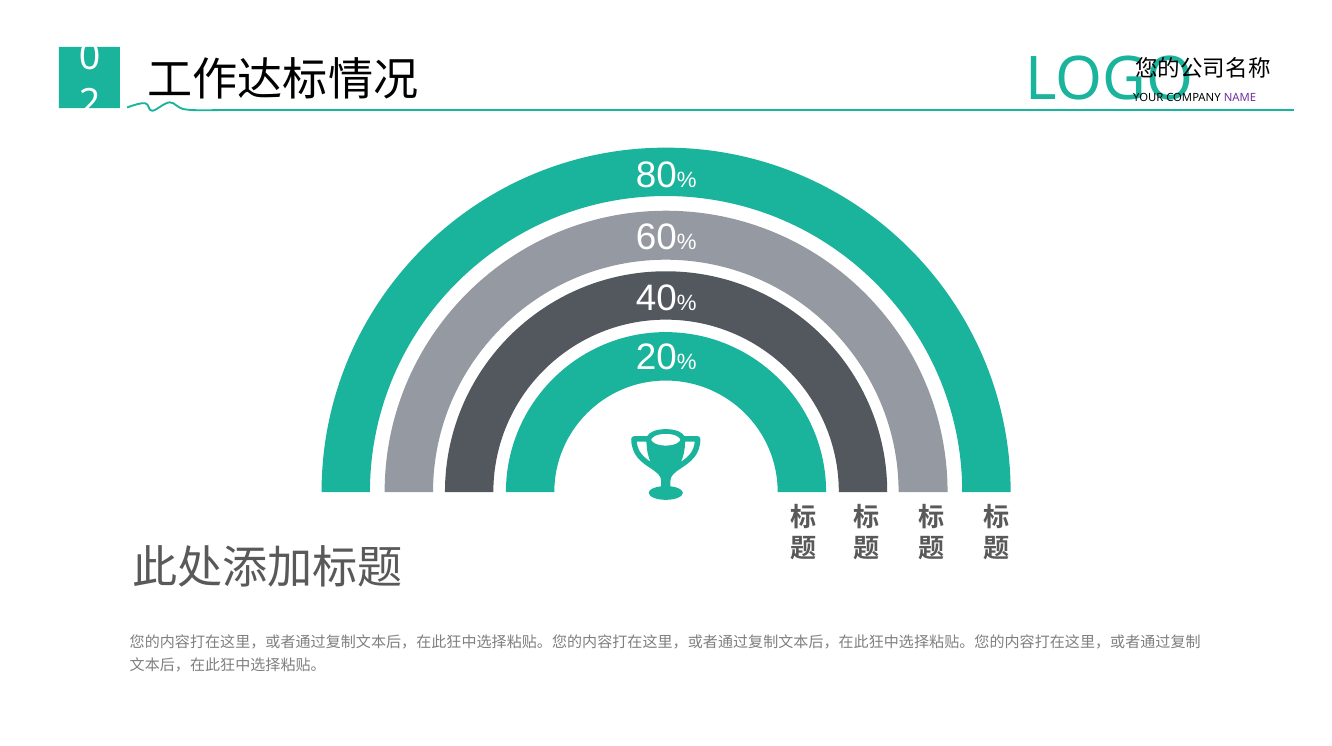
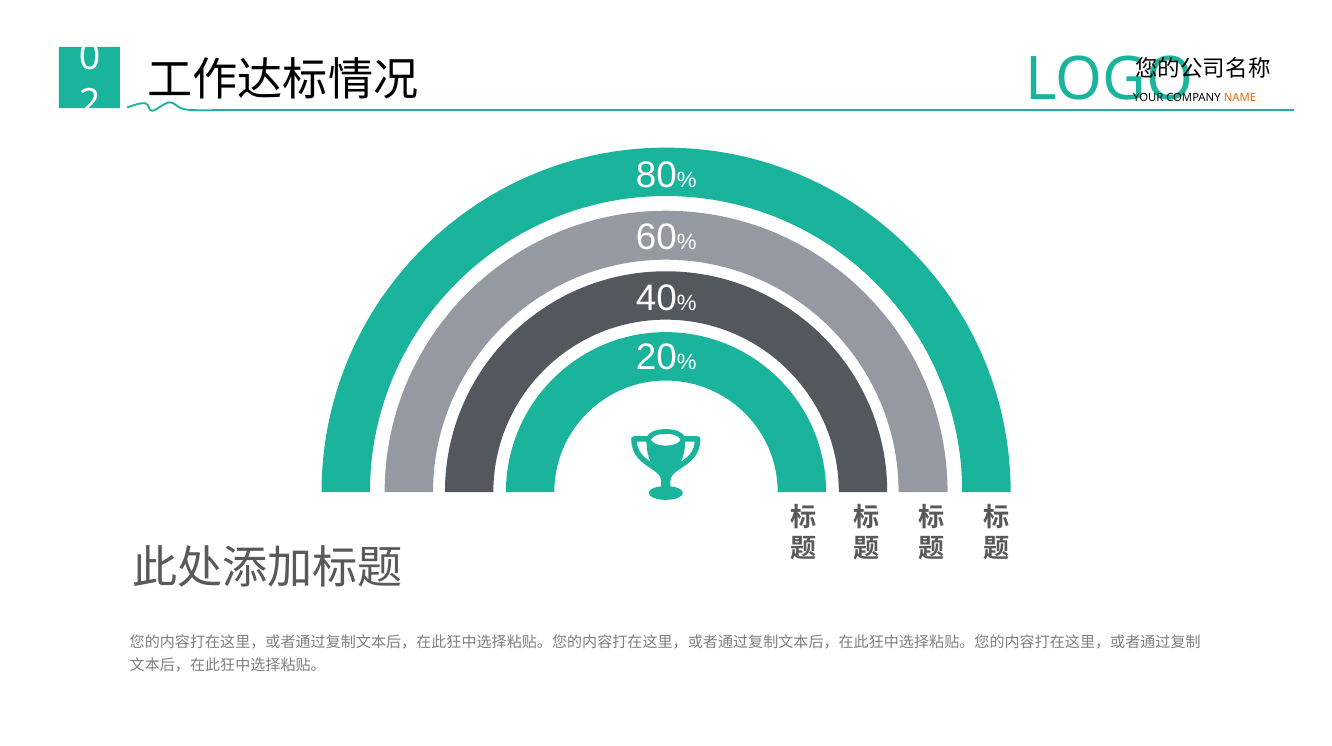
NAME colour: purple -> orange
